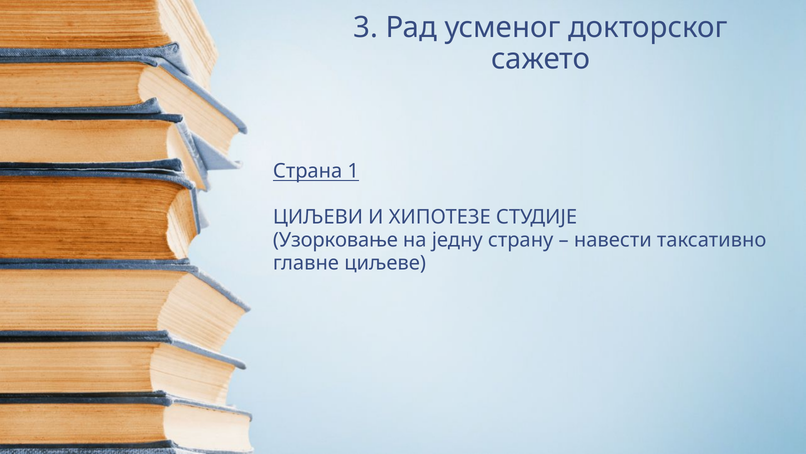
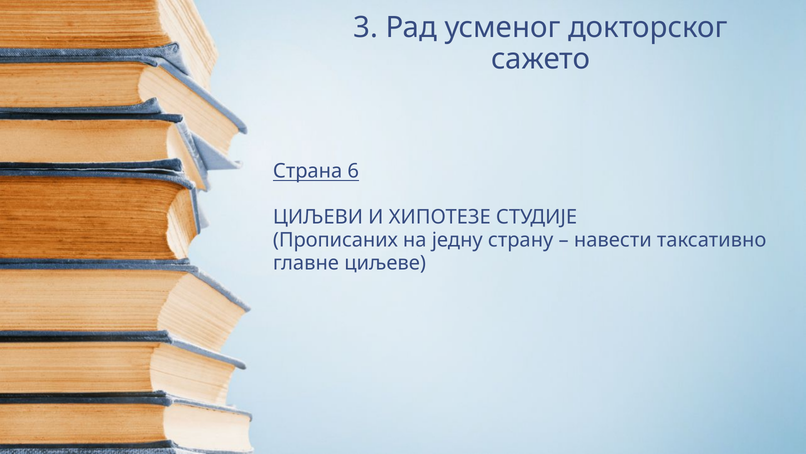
1: 1 -> 6
Узорковање: Узорковање -> Прописаних
